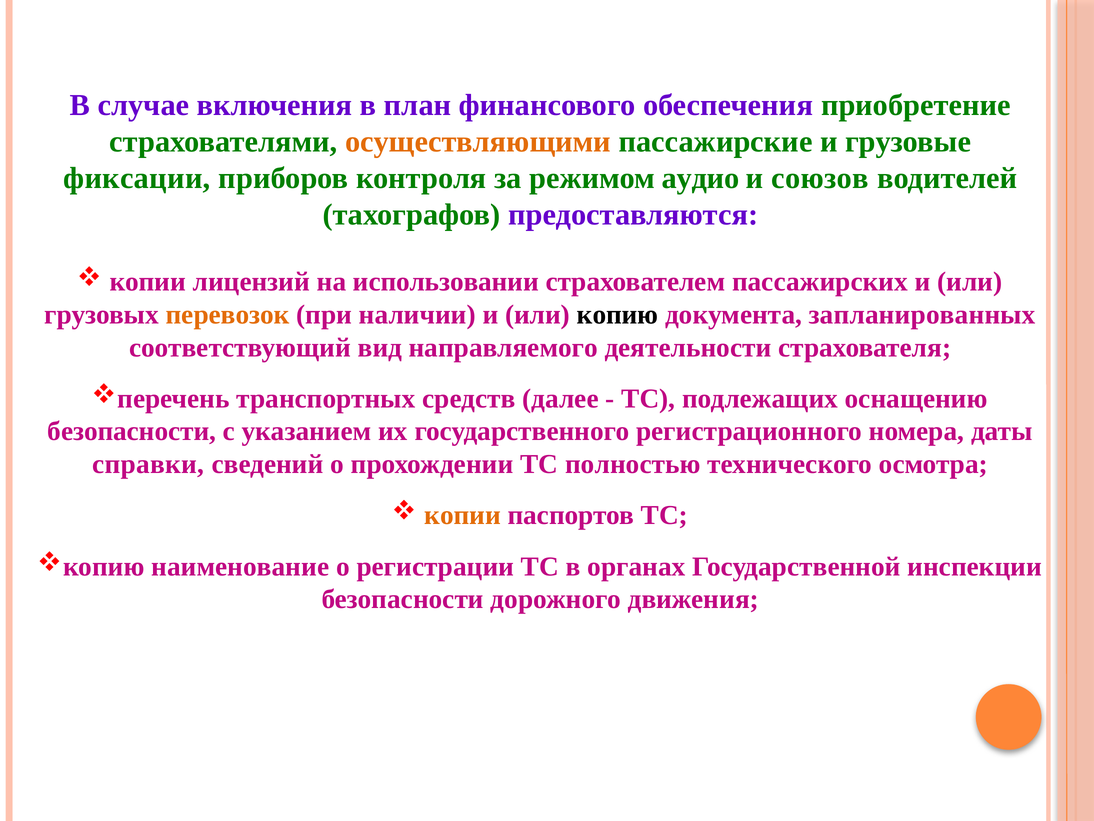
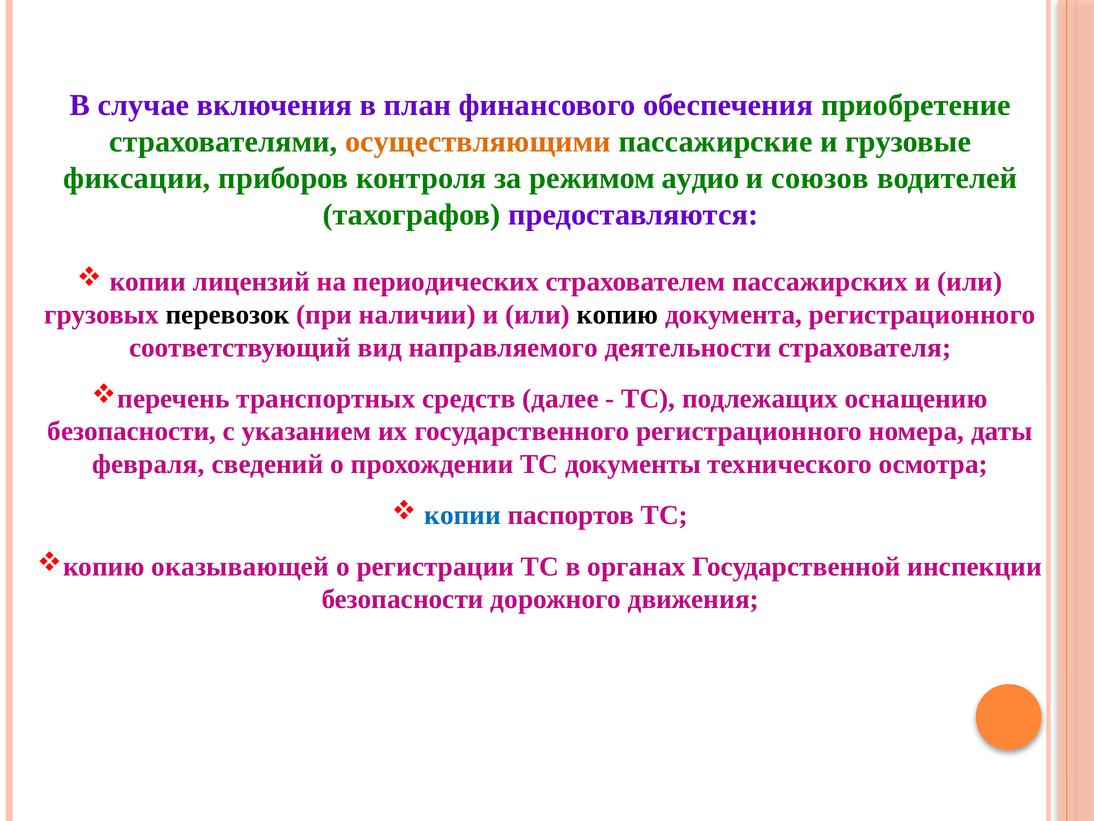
использовании: использовании -> периодических
перевозок colour: orange -> black
документа запланированных: запланированных -> регистрационного
справки: справки -> февраля
полностью: полностью -> документы
копии at (463, 515) colour: orange -> blue
наименование: наименование -> оказывающей
